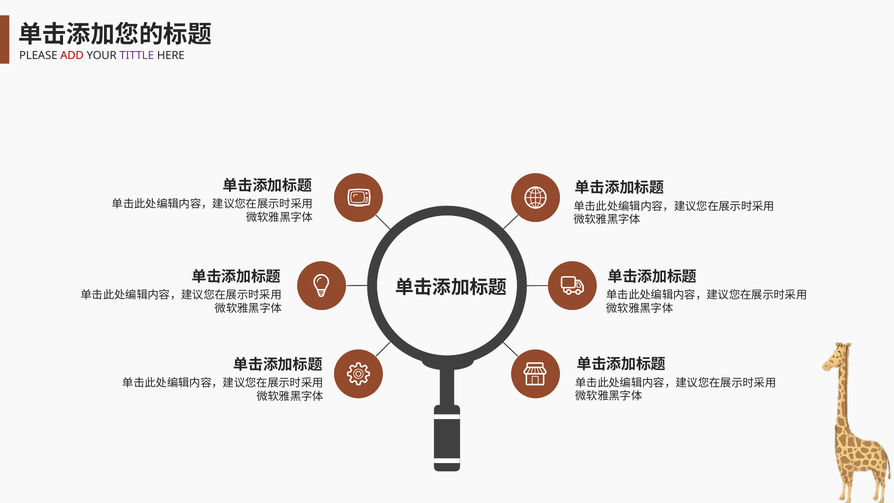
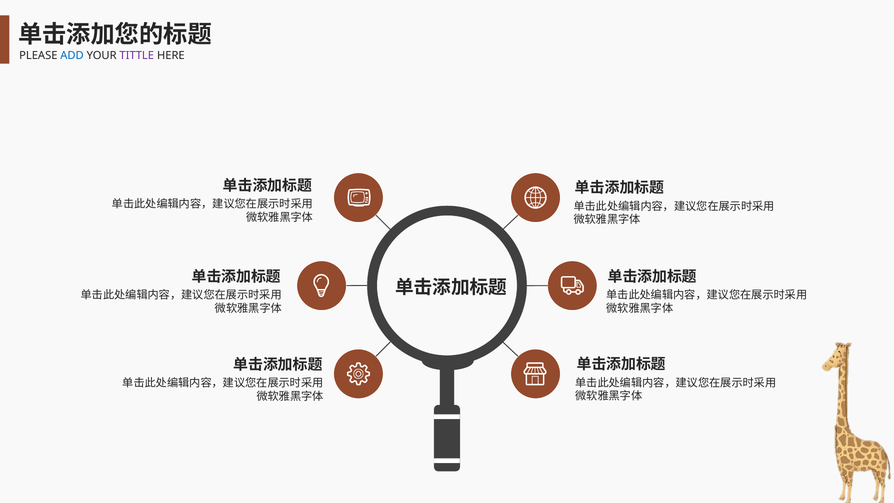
ADD colour: red -> blue
